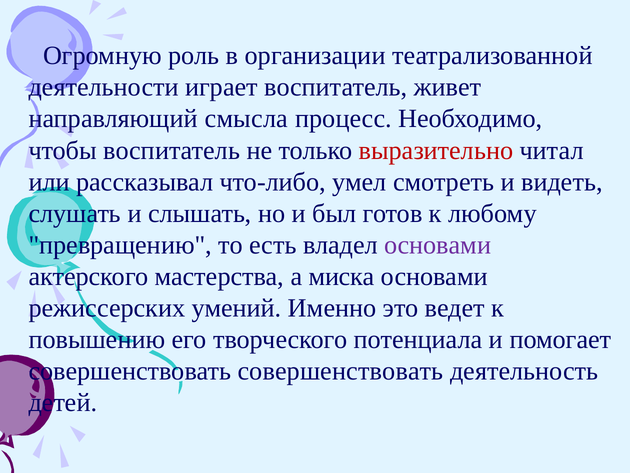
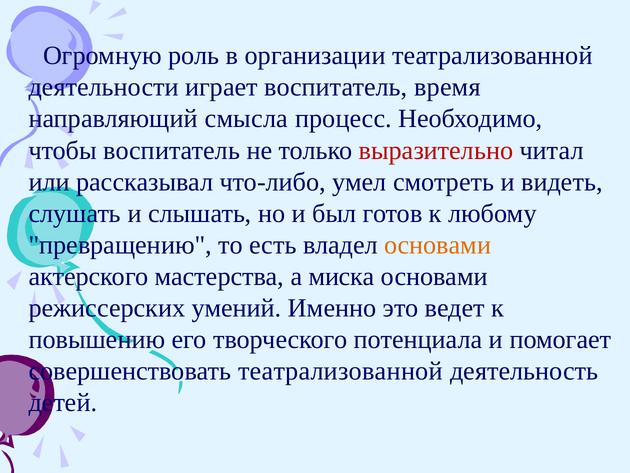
живет: живет -> время
основами at (438, 245) colour: purple -> orange
совершенствовать совершенствовать: совершенствовать -> театрализованной
